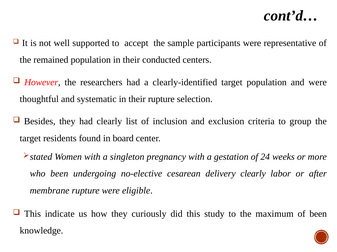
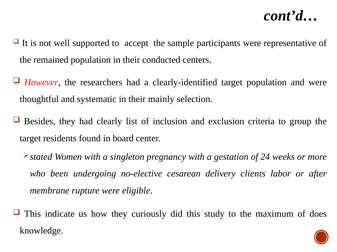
their rupture: rupture -> mainly
delivery clearly: clearly -> clients
of been: been -> does
